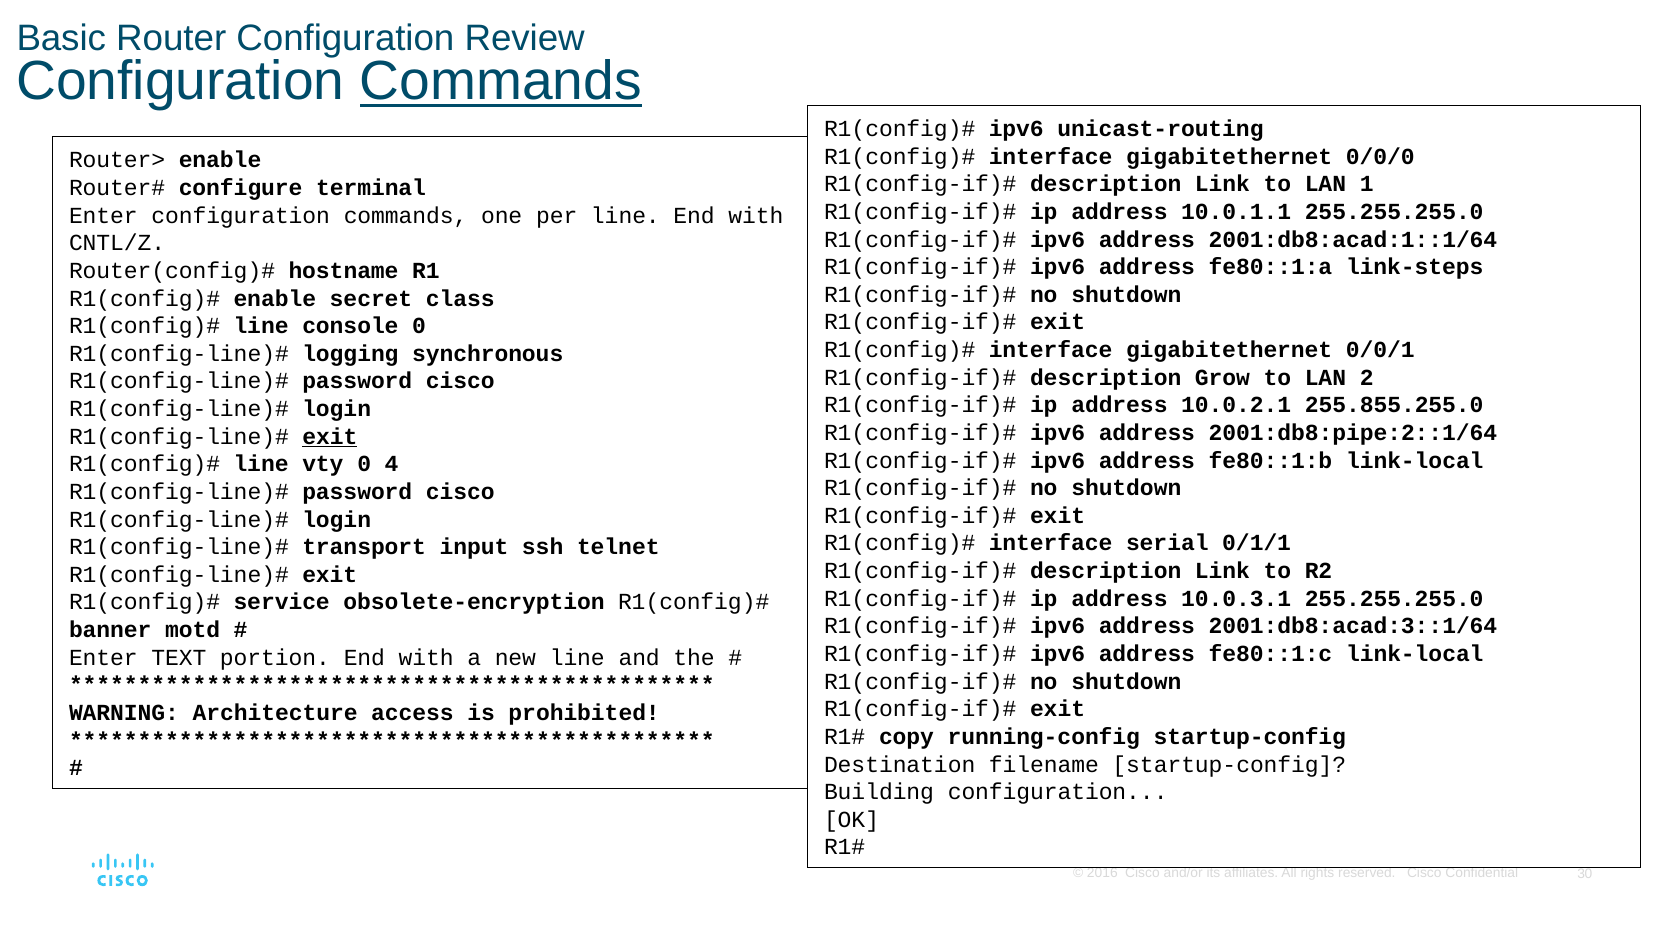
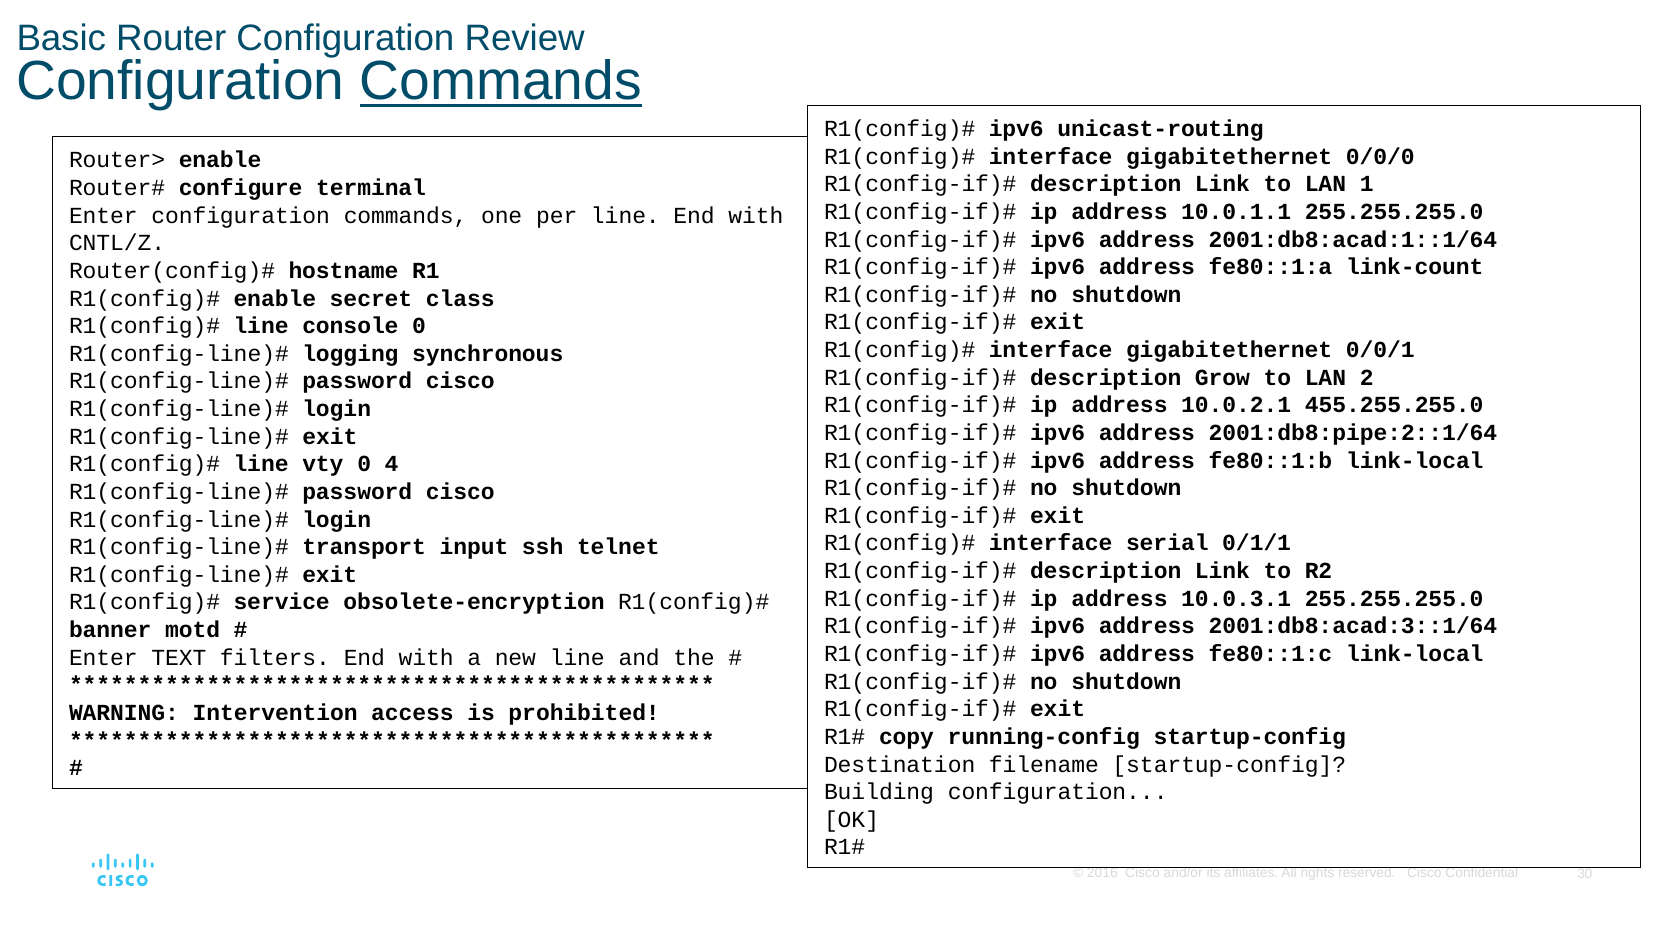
link-steps: link-steps -> link-count
255.855.255.0: 255.855.255.0 -> 455.255.255.0
exit at (330, 437) underline: present -> none
portion: portion -> filters
Architecture: Architecture -> Intervention
